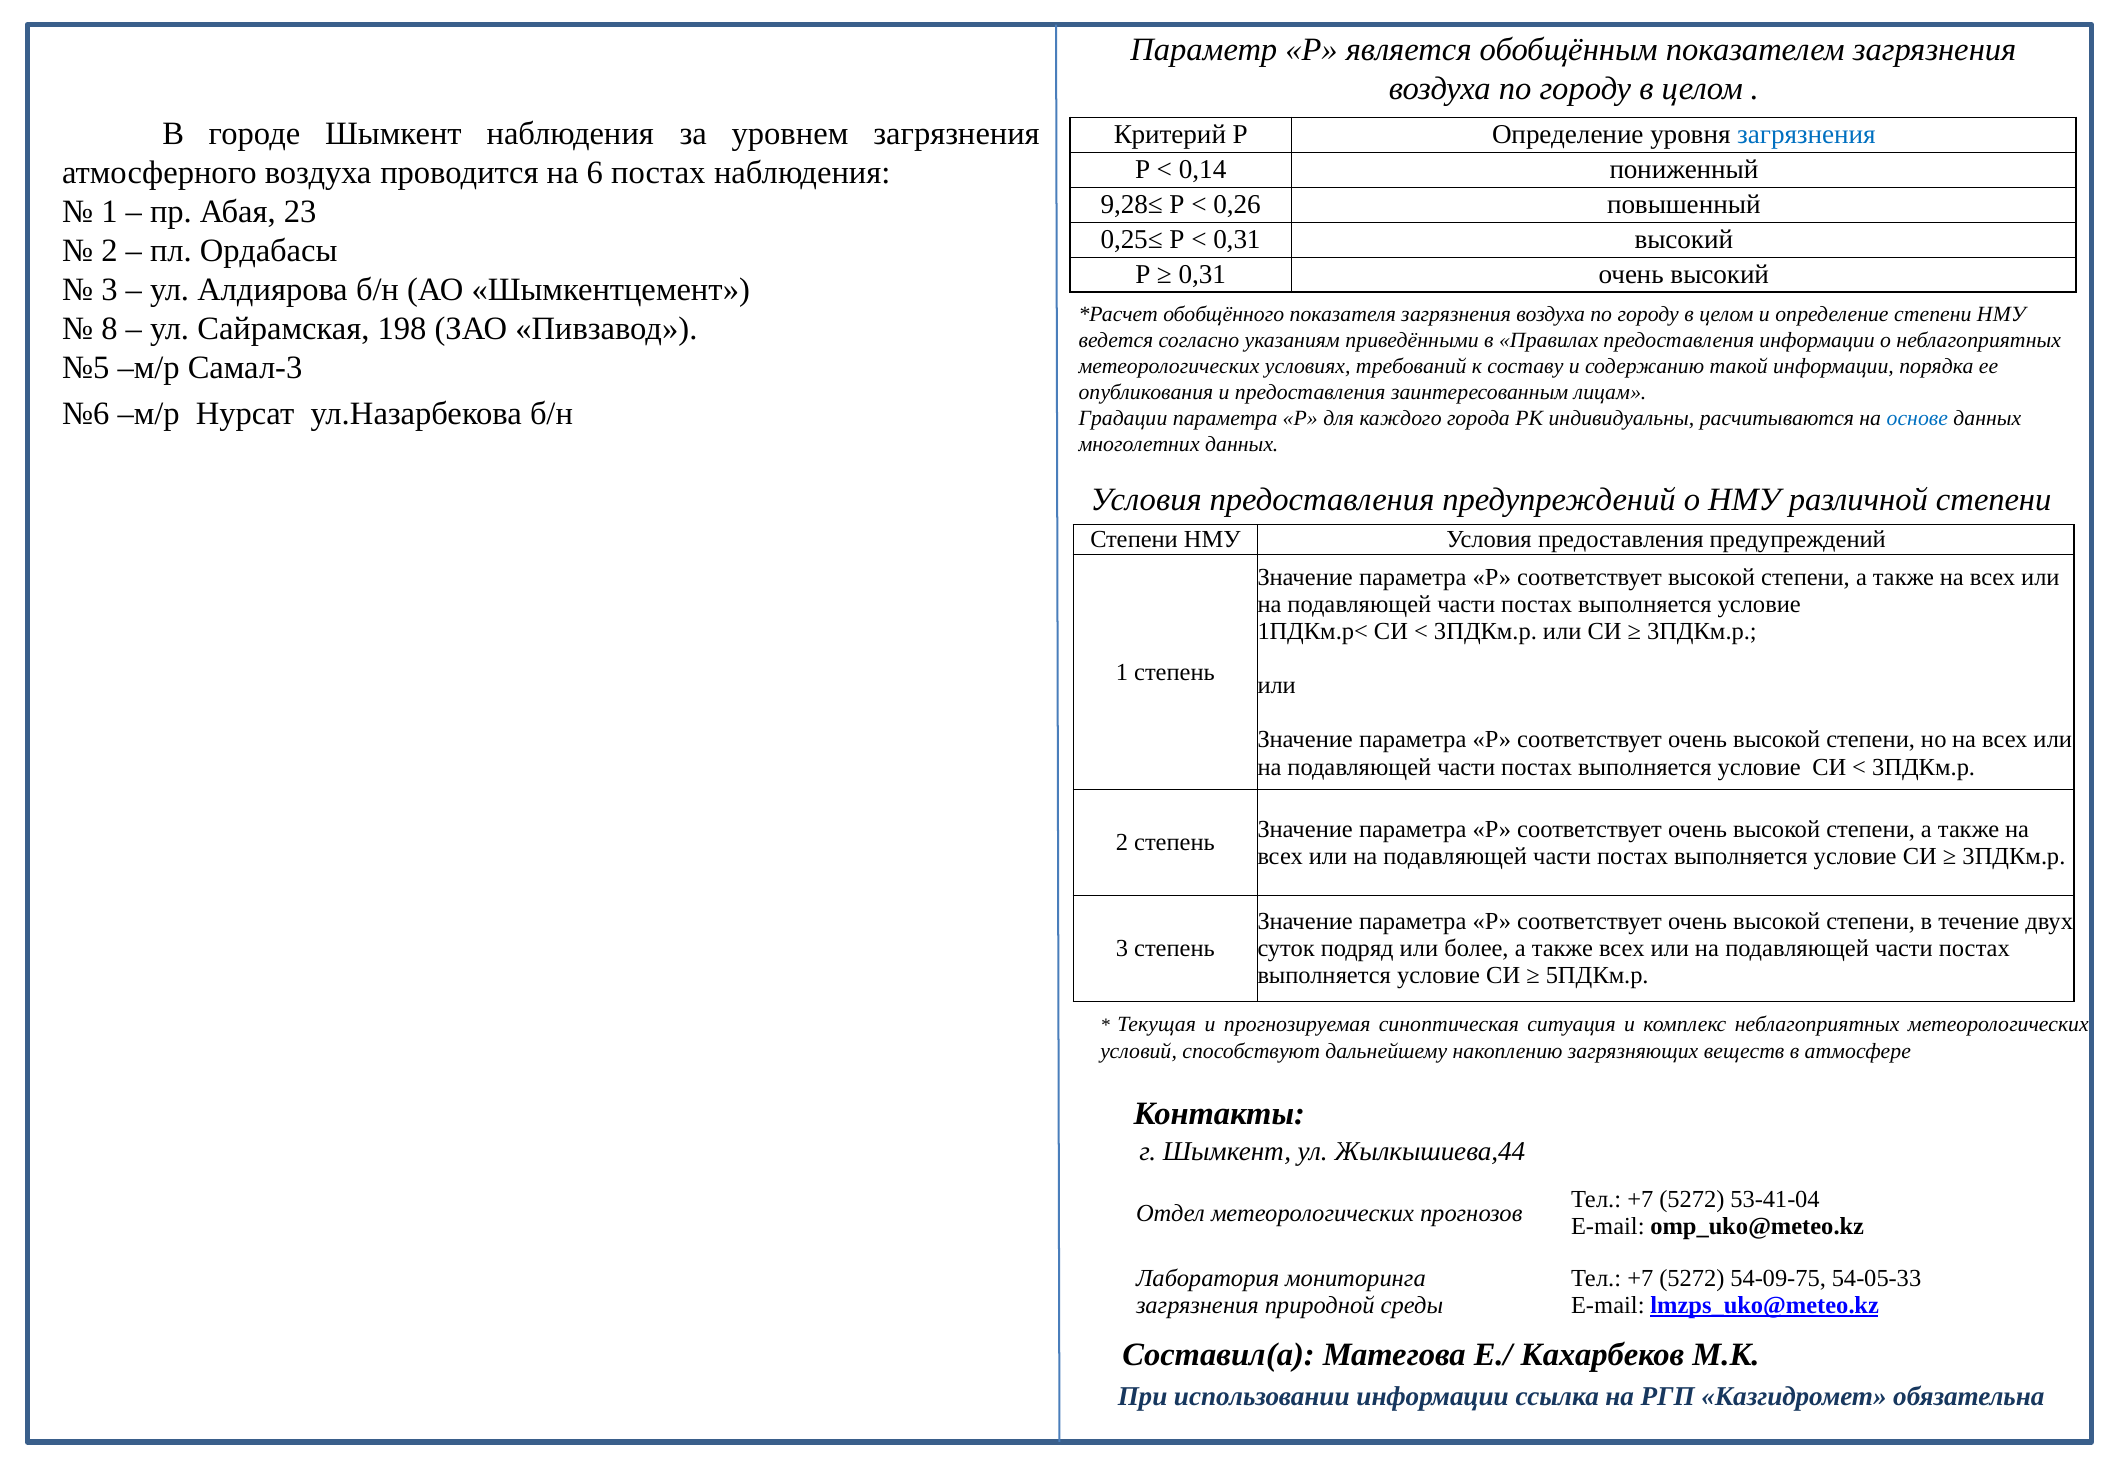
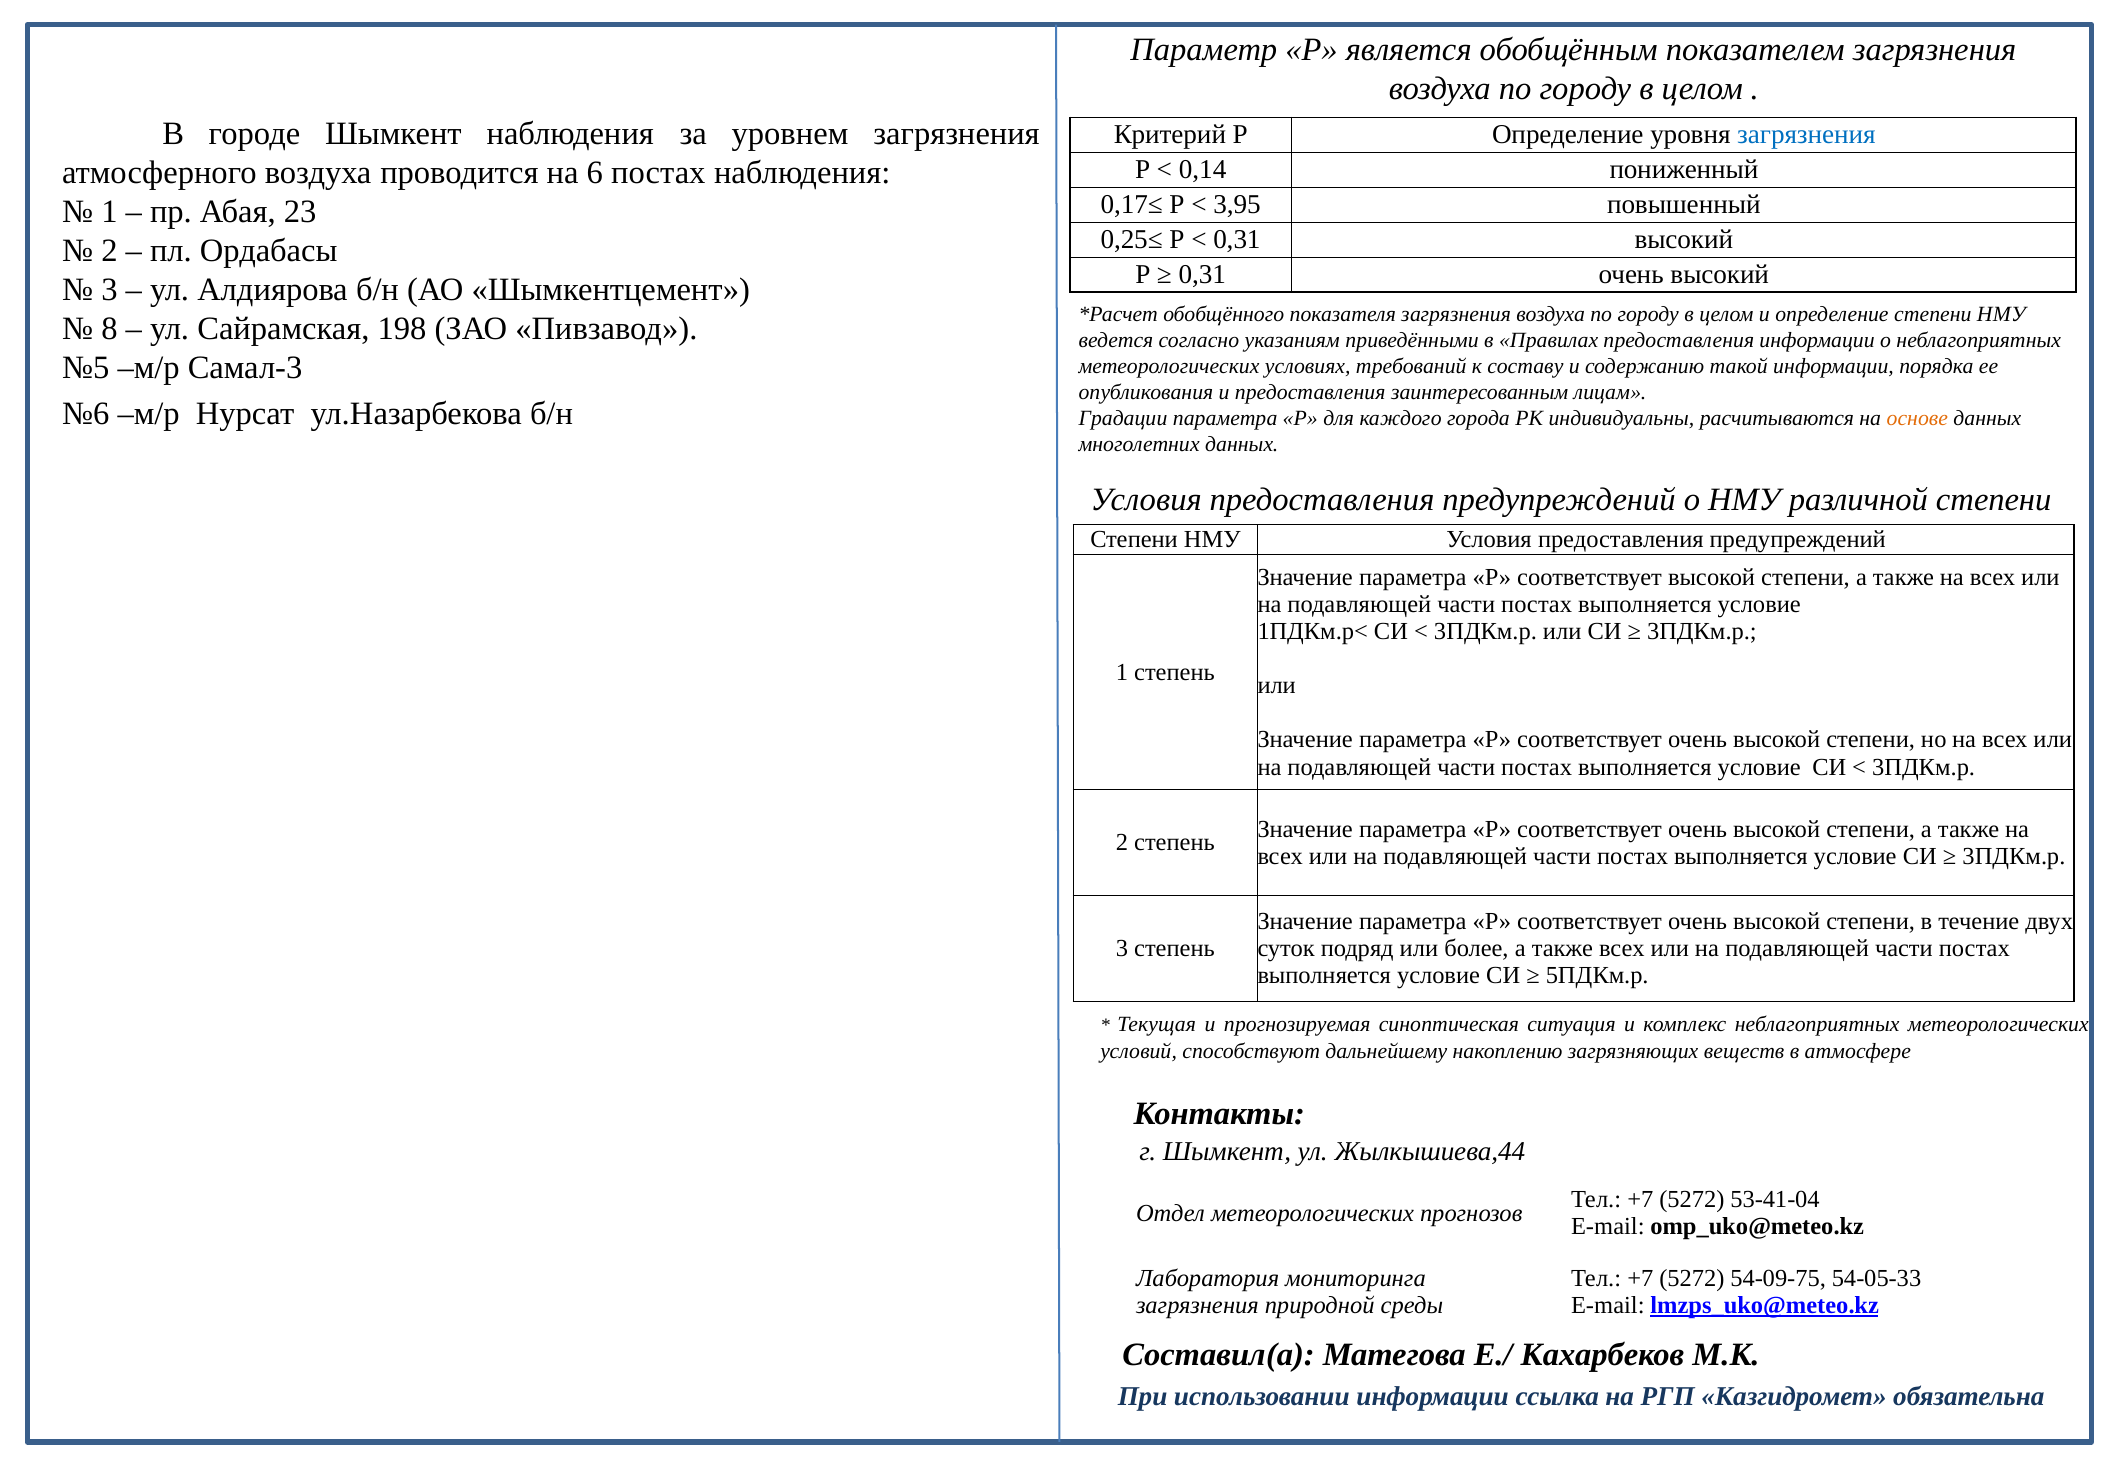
9,28≤: 9,28≤ -> 0,17≤
0,26: 0,26 -> 3,95
основе colour: blue -> orange
